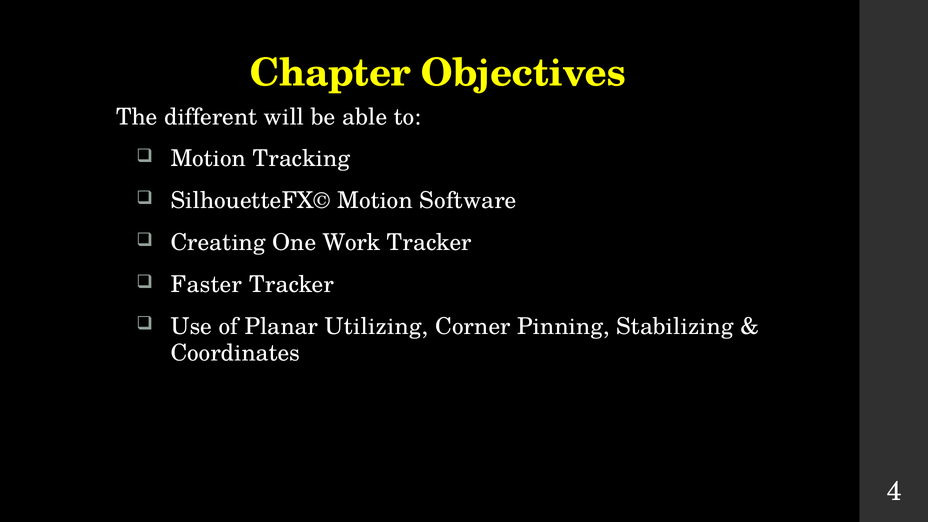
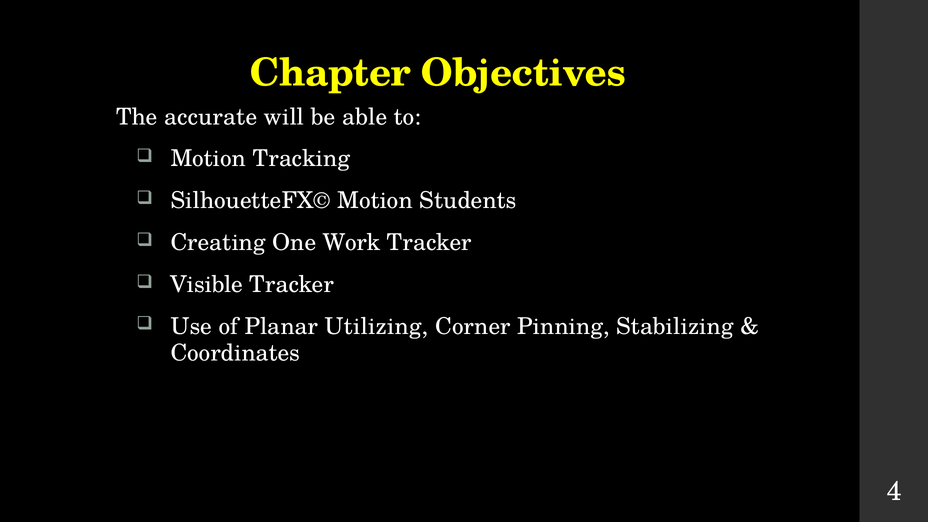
different: different -> accurate
Software: Software -> Students
Faster: Faster -> Visible
